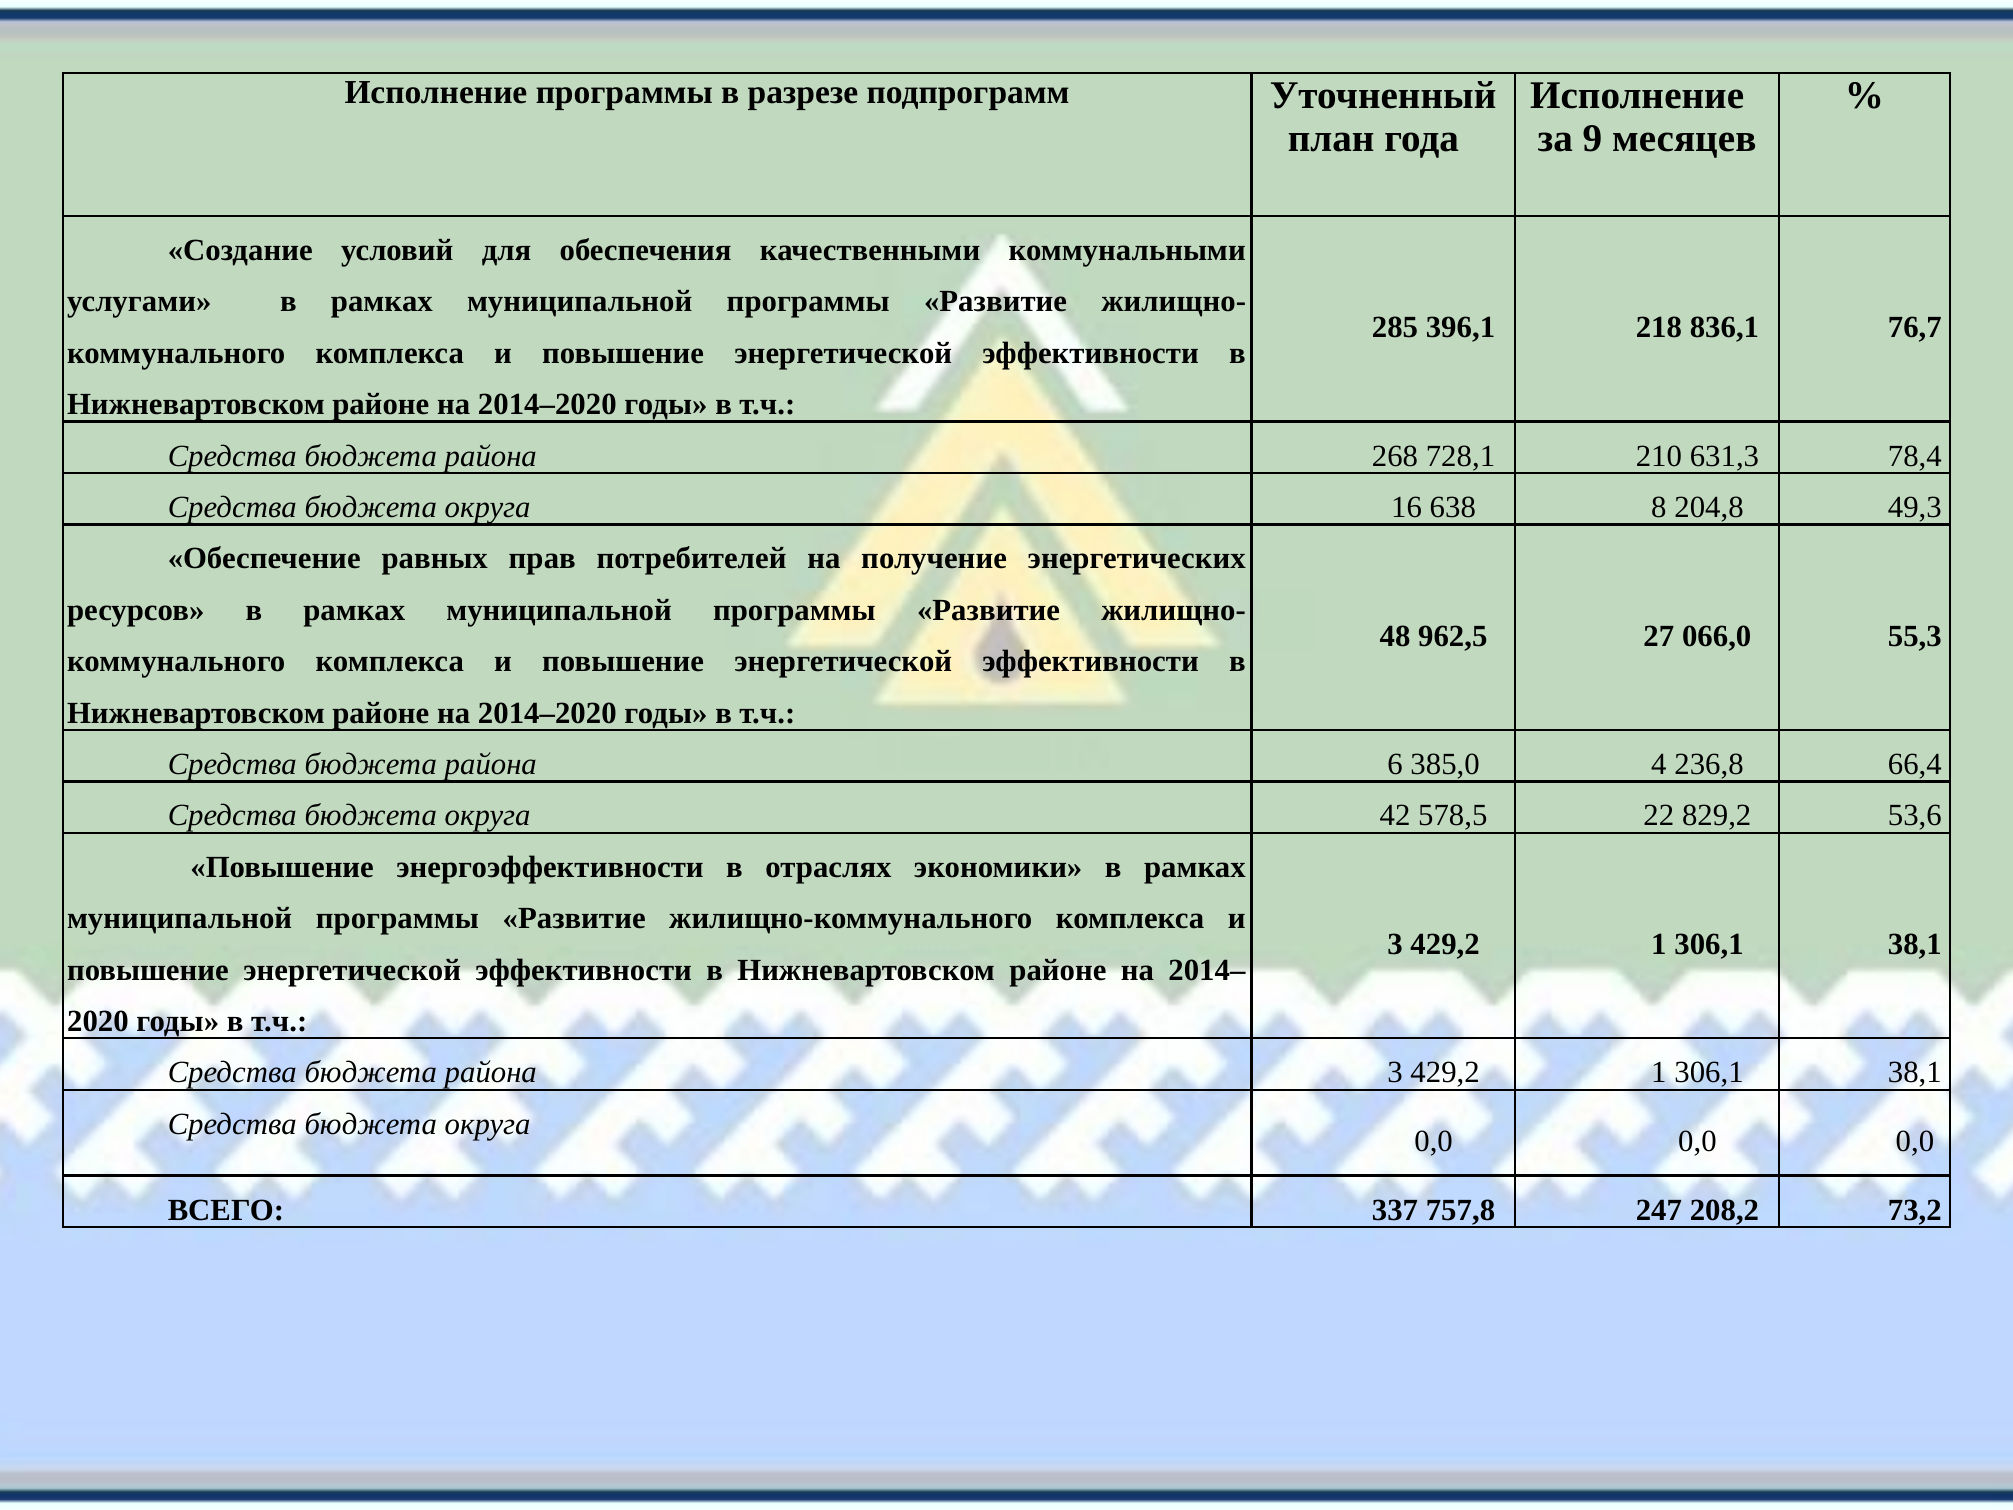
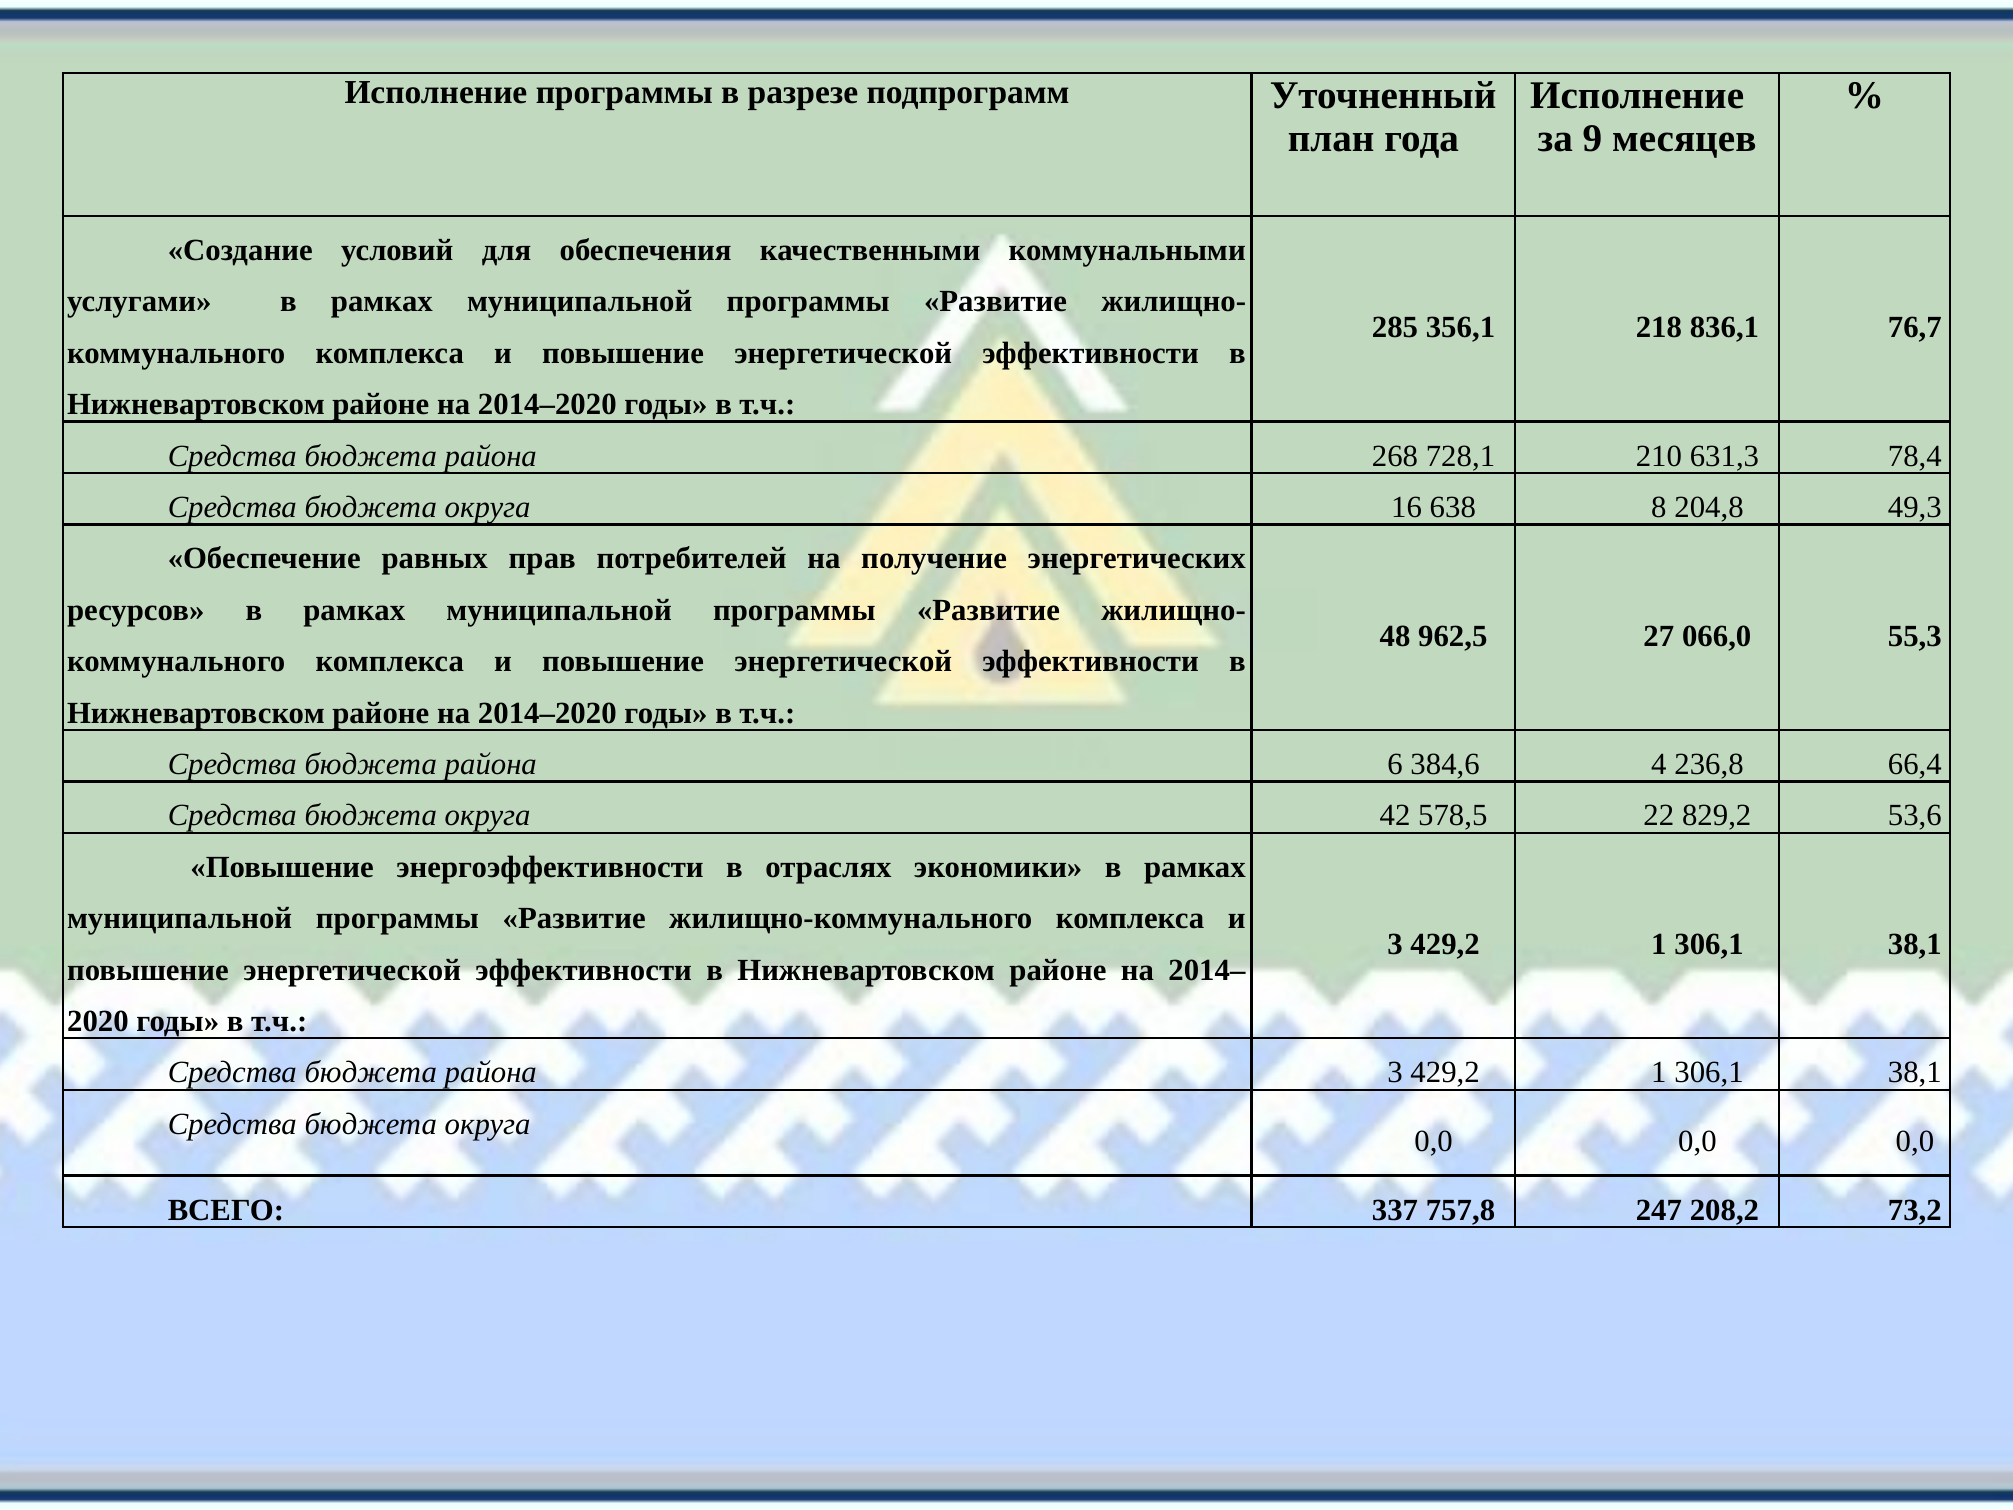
396,1: 396,1 -> 356,1
385,0: 385,0 -> 384,6
